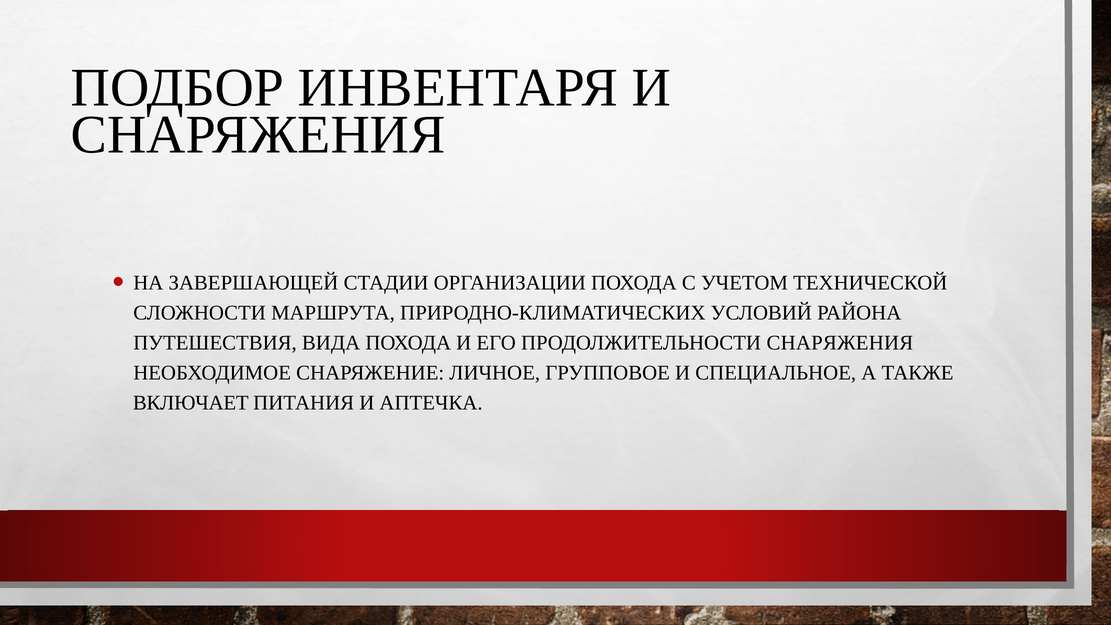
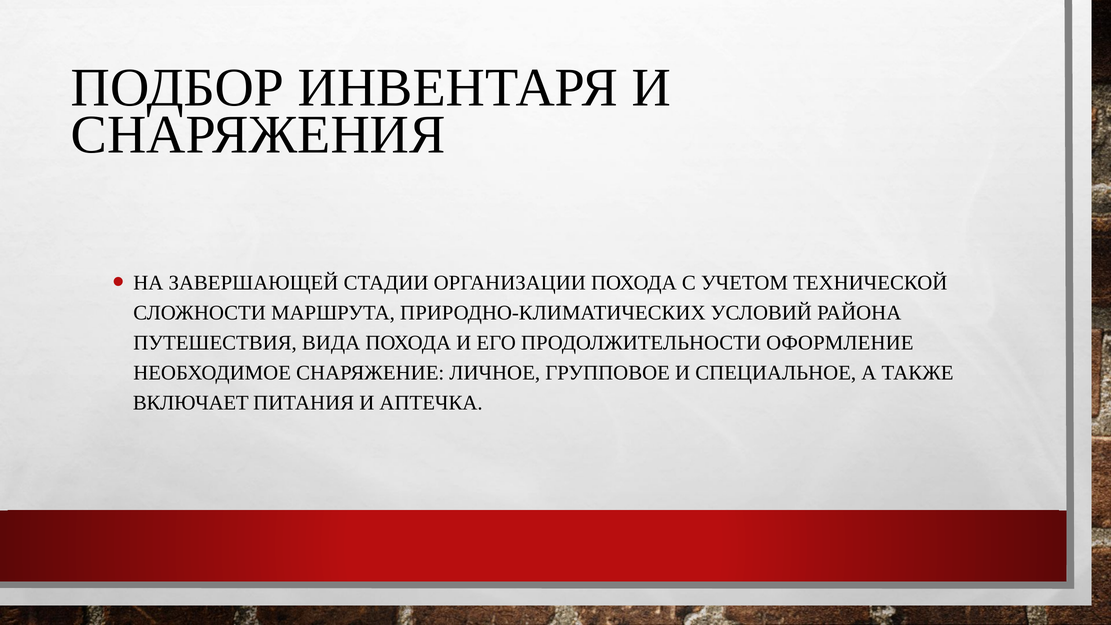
ПРОДОЛЖИТЕЛЬНОСТИ СНАРЯЖЕНИЯ: СНАРЯЖЕНИЯ -> ОФОРМЛЕНИЕ
